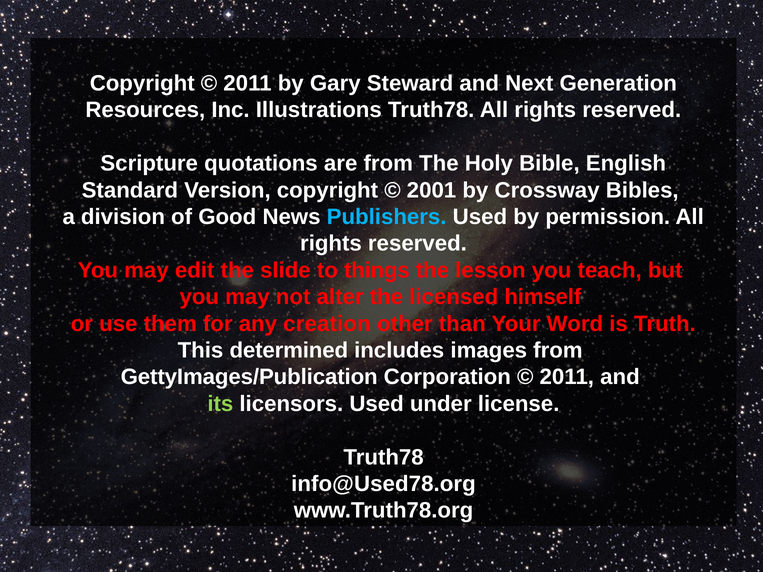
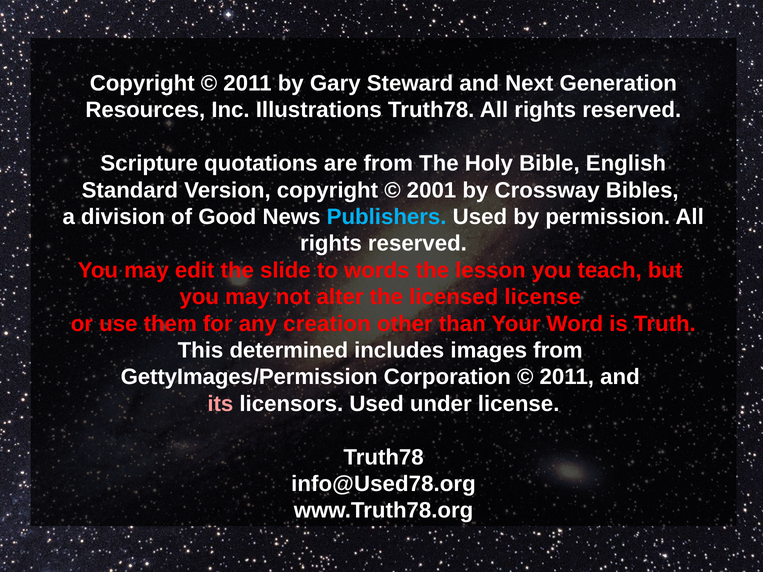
things: things -> words
licensed himself: himself -> license
GettyImages/Publication: GettyImages/Publication -> GettyImages/Permission
its colour: light green -> pink
